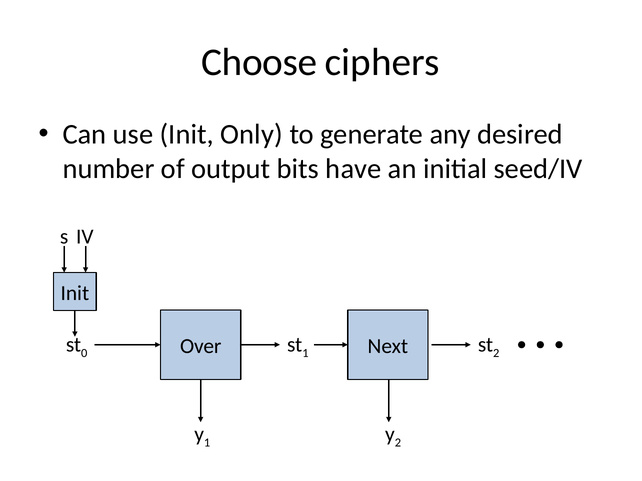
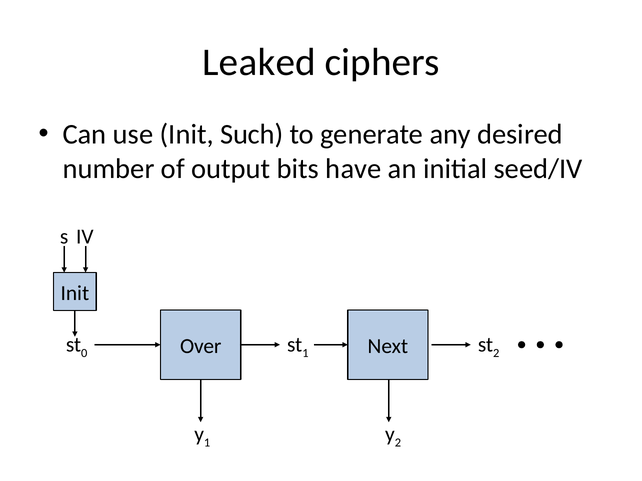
Choose: Choose -> Leaked
Only: Only -> Such
